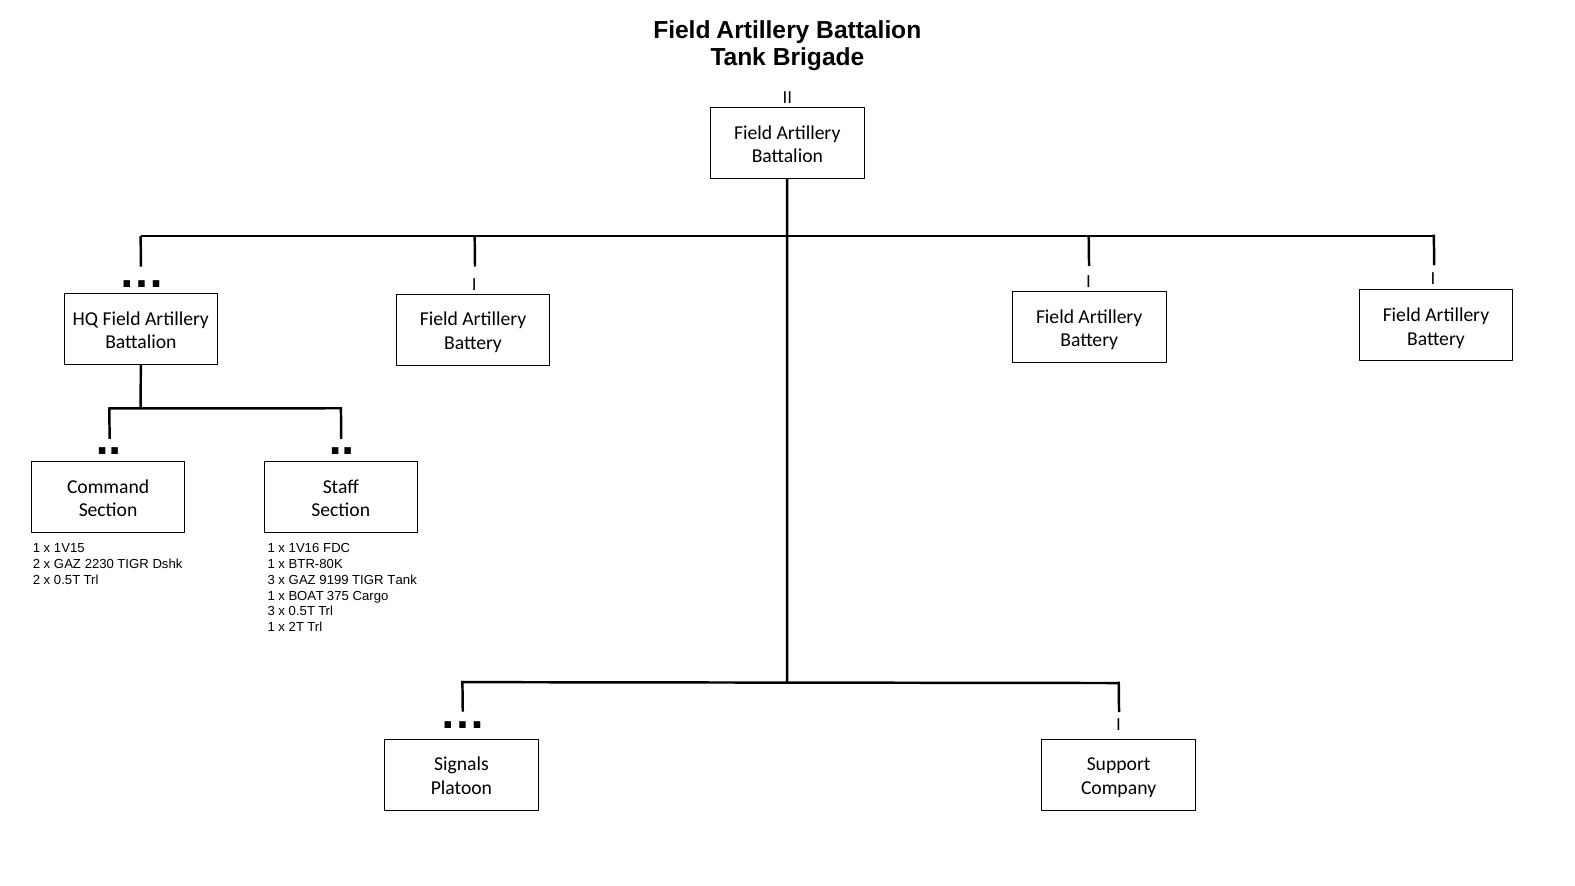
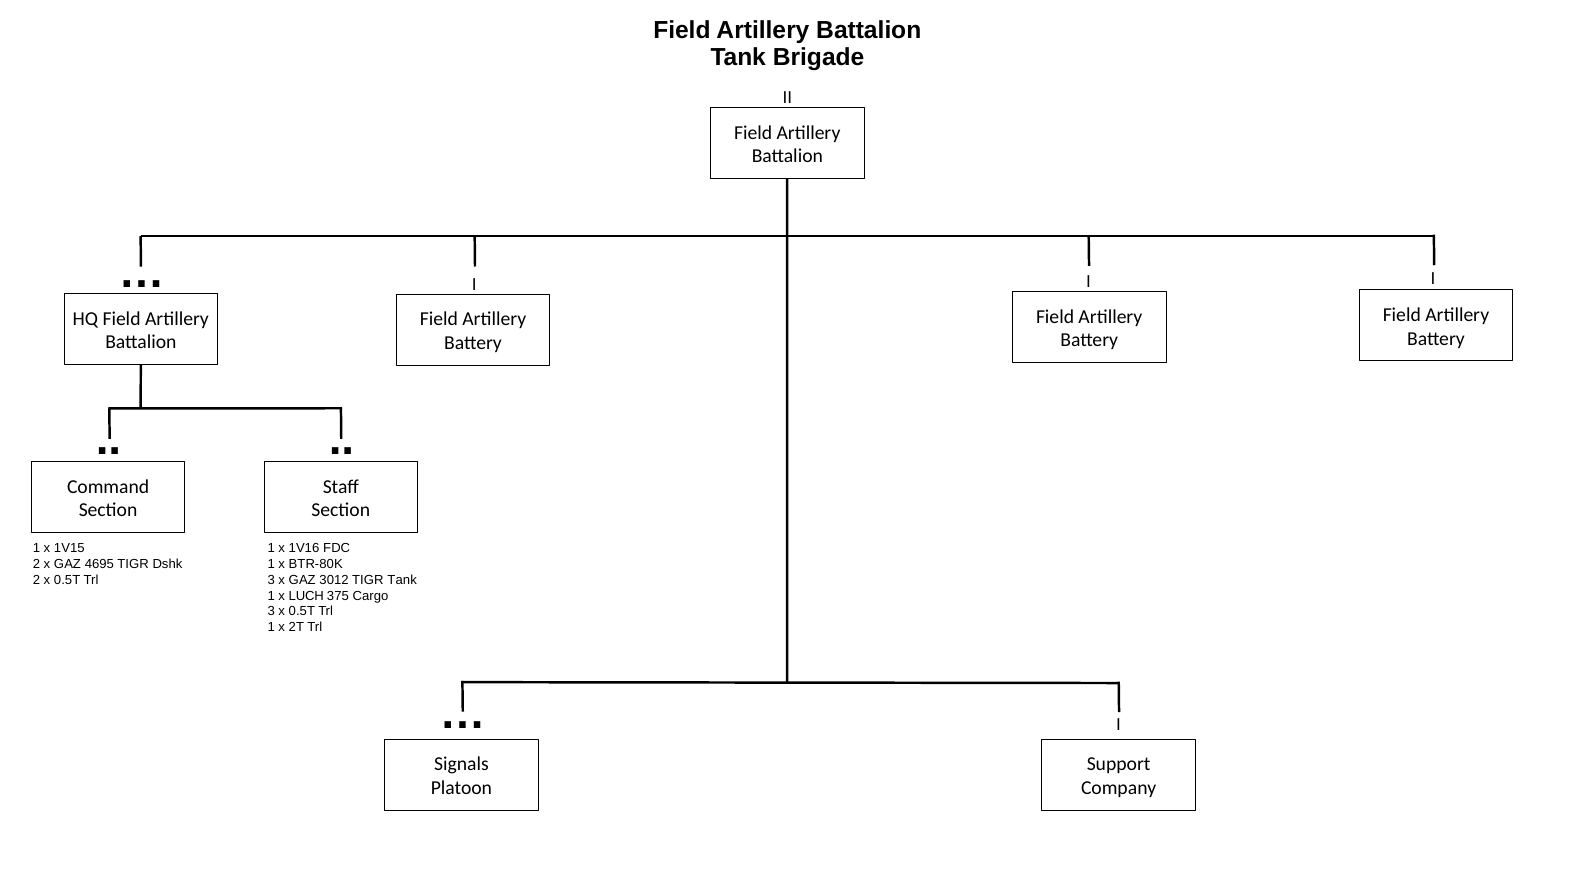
2230: 2230 -> 4695
9199: 9199 -> 3012
BOAT: BOAT -> LUCH
